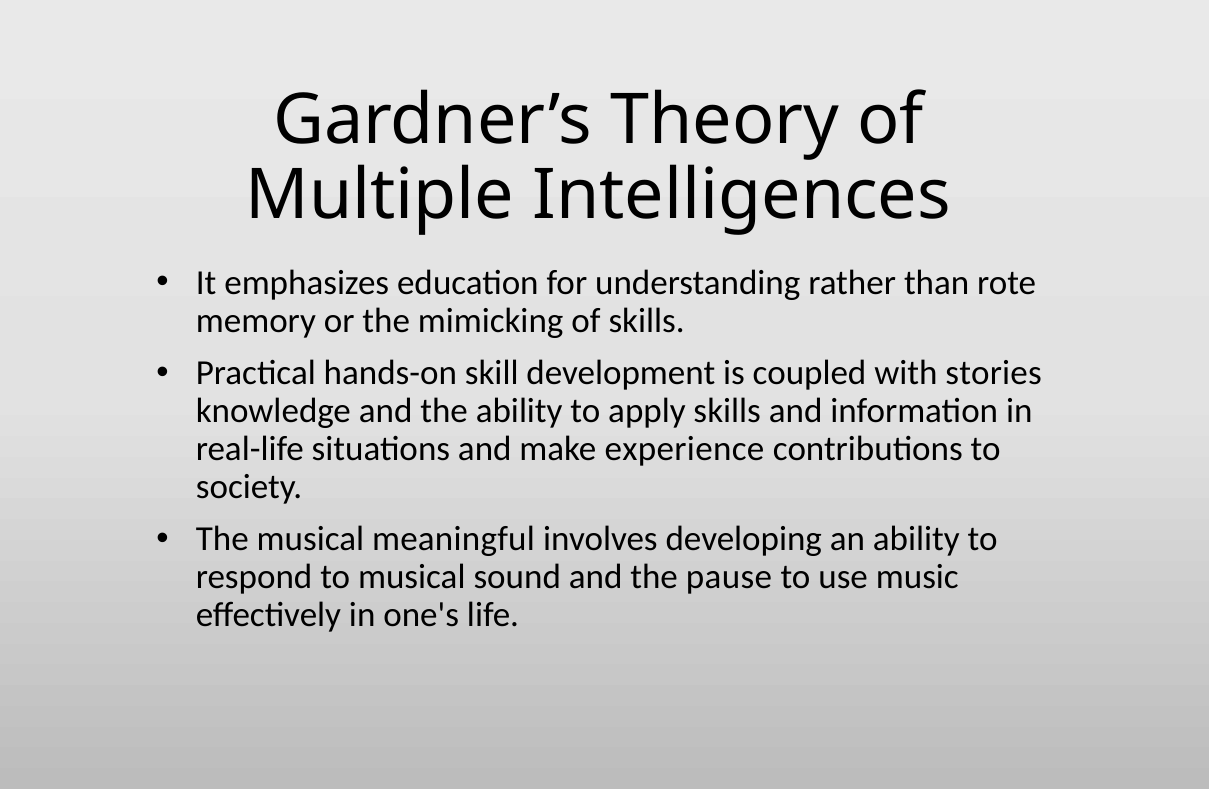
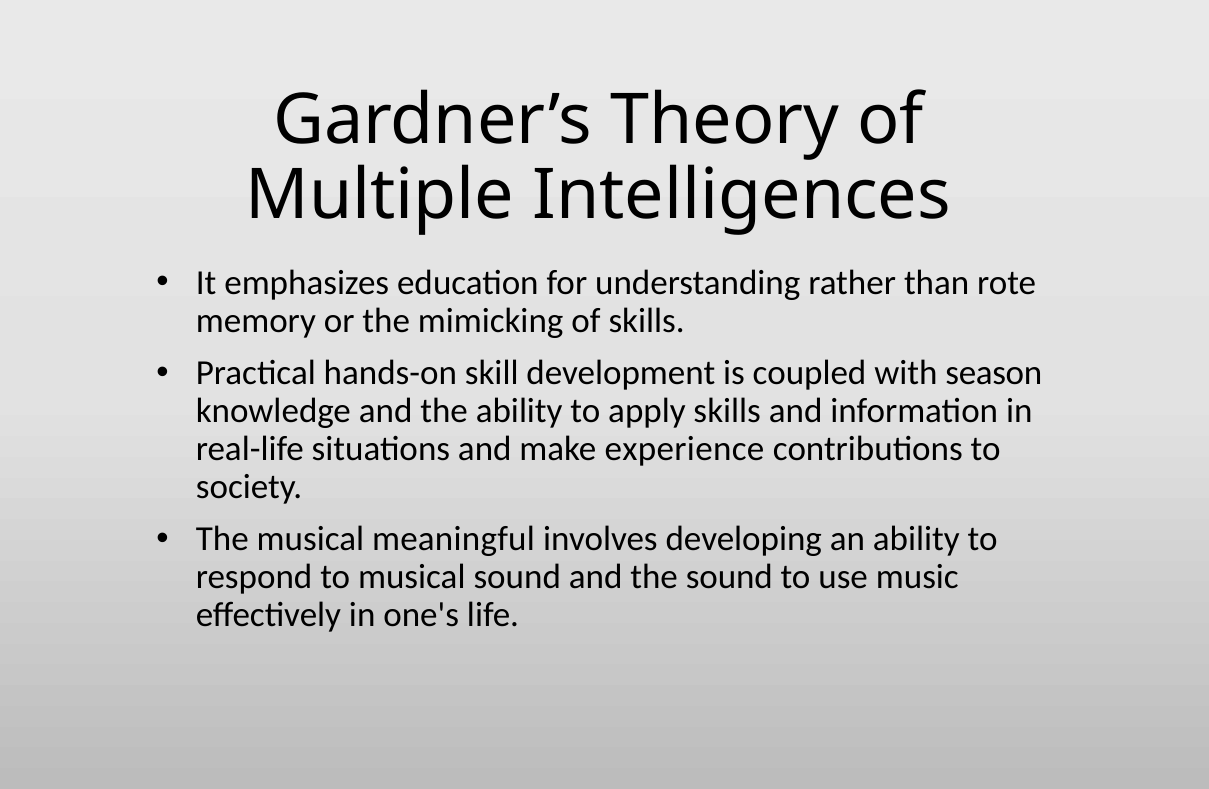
stories: stories -> season
the pause: pause -> sound
